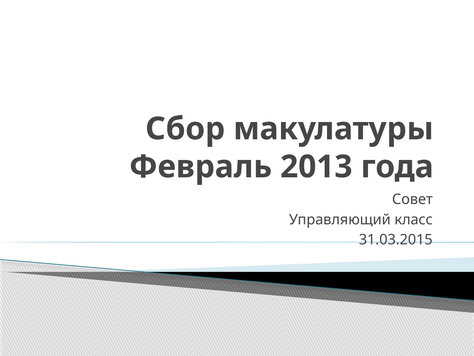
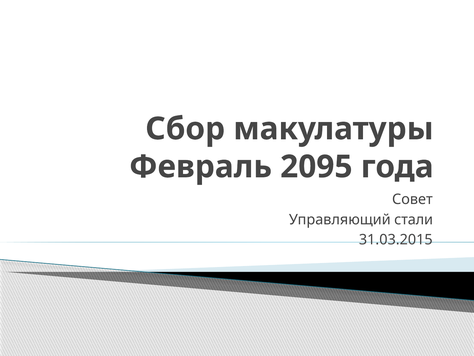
2013: 2013 -> 2095
класс: класс -> стали
